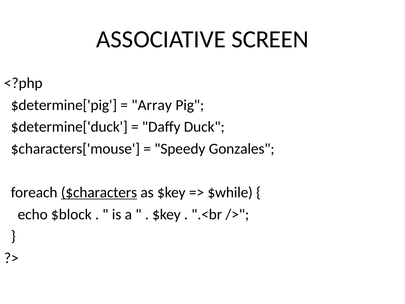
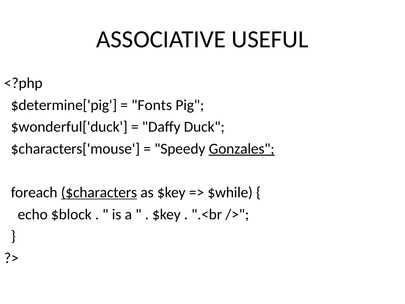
SCREEN: SCREEN -> USEFUL
Array: Array -> Fonts
$determine['duck: $determine['duck -> $wonderful['duck
Gonzales underline: none -> present
